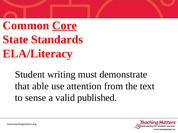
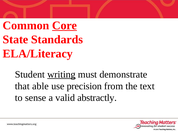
writing underline: none -> present
attention: attention -> precision
published: published -> abstractly
